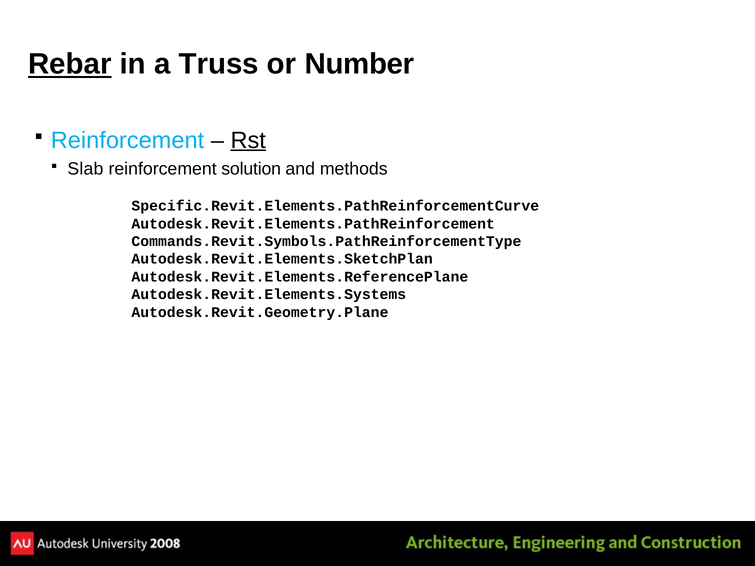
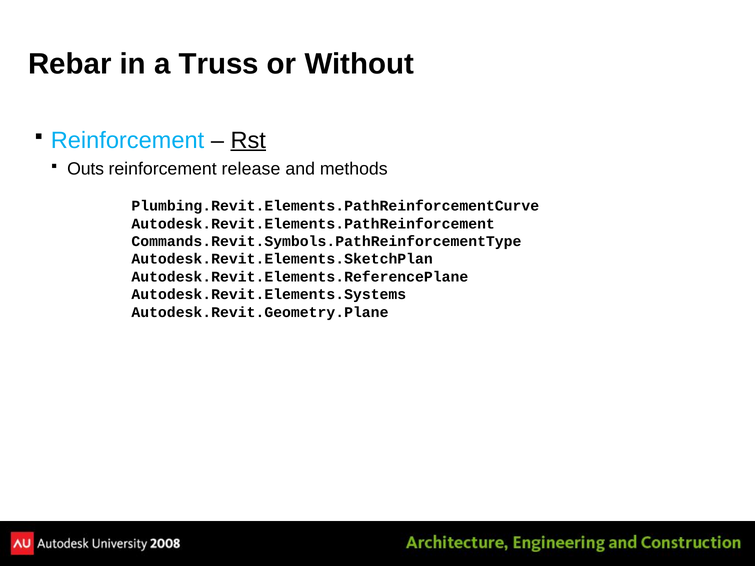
Rebar underline: present -> none
Number: Number -> Without
Slab: Slab -> Outs
solution: solution -> release
Specific.Revit.Elements.PathReinforcementCurve: Specific.Revit.Elements.PathReinforcementCurve -> Plumbing.Revit.Elements.PathReinforcementCurve
